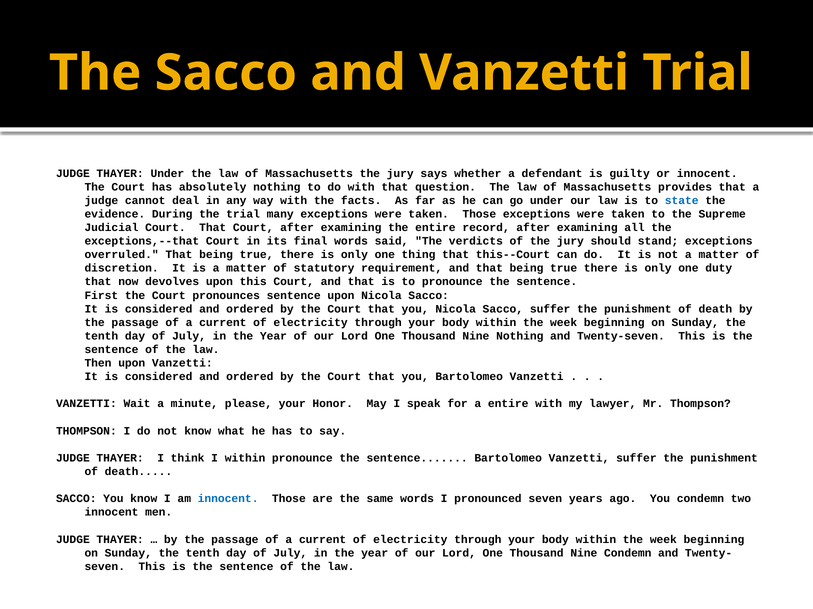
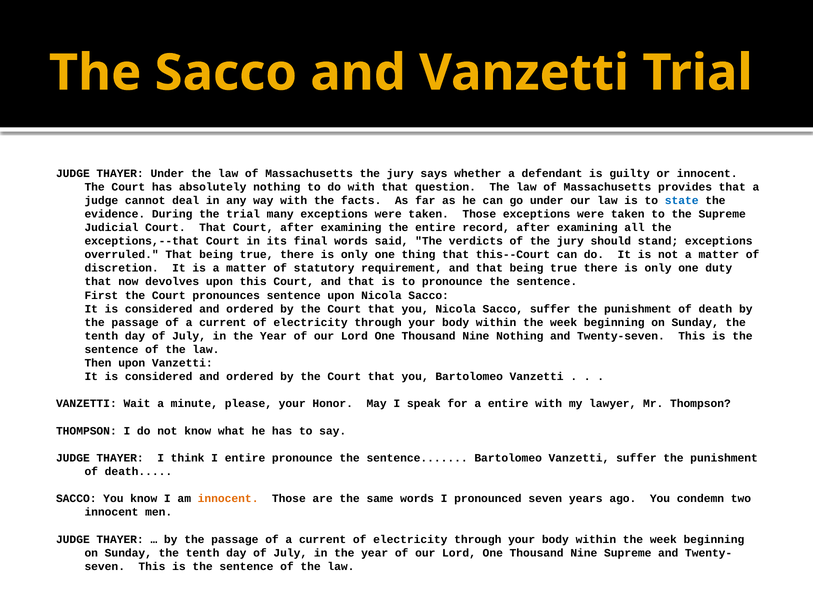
I within: within -> entire
innocent at (228, 499) colour: blue -> orange
Nine Condemn: Condemn -> Supreme
